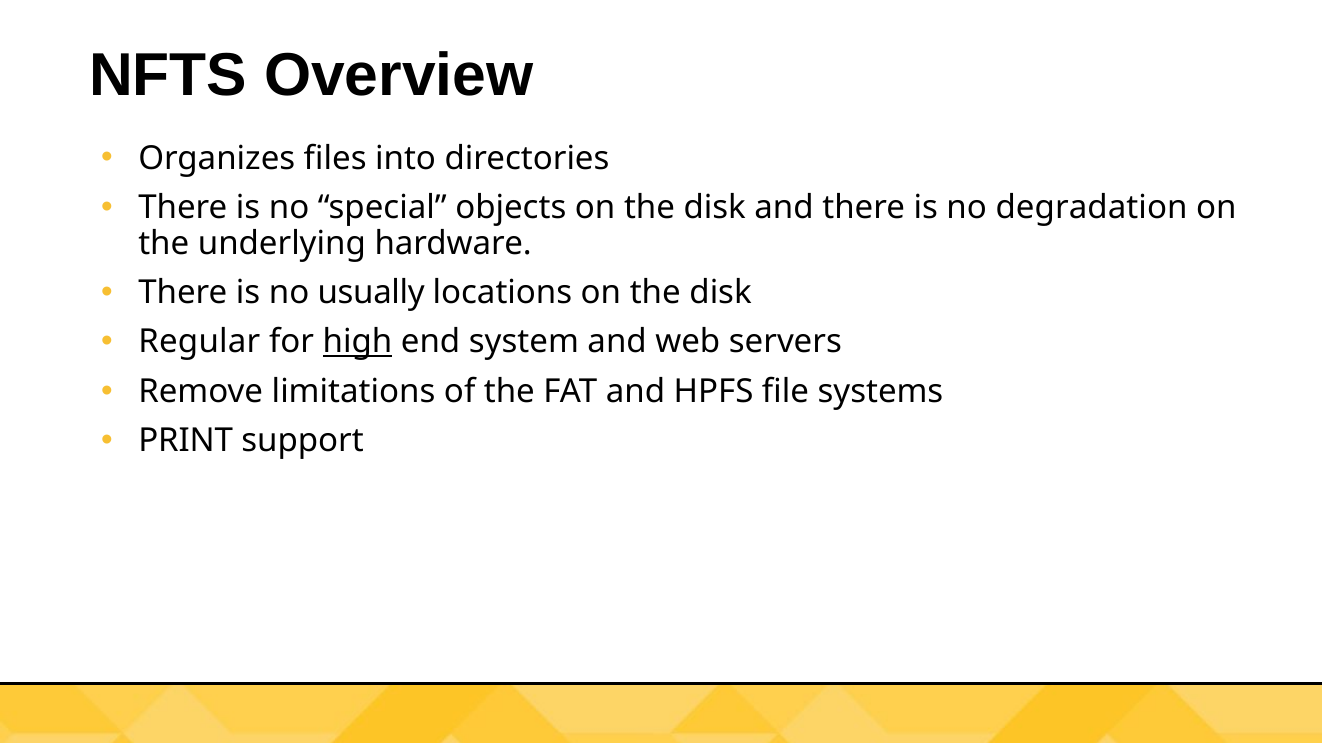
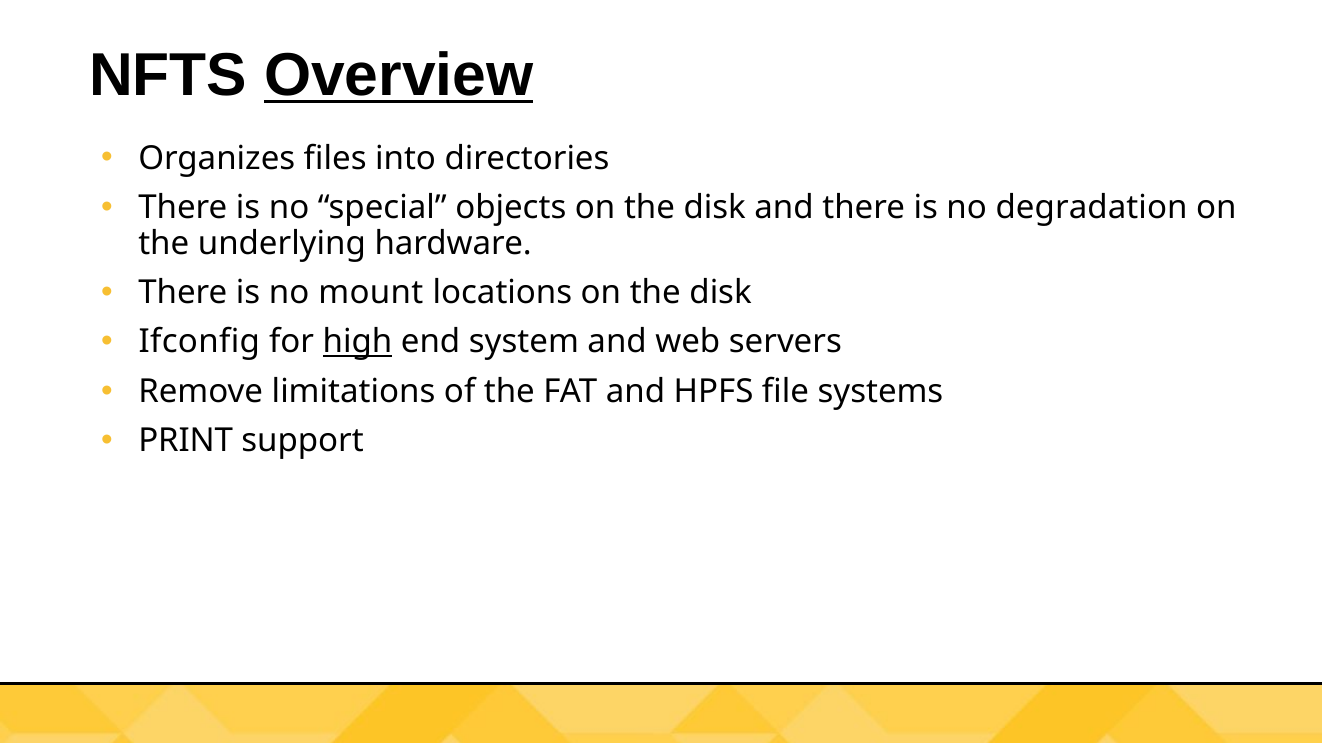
Overview underline: none -> present
usually: usually -> mount
Regular: Regular -> Ifconfig
